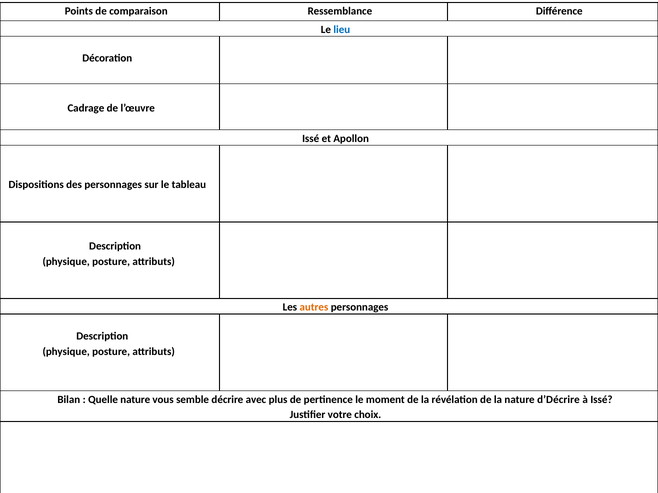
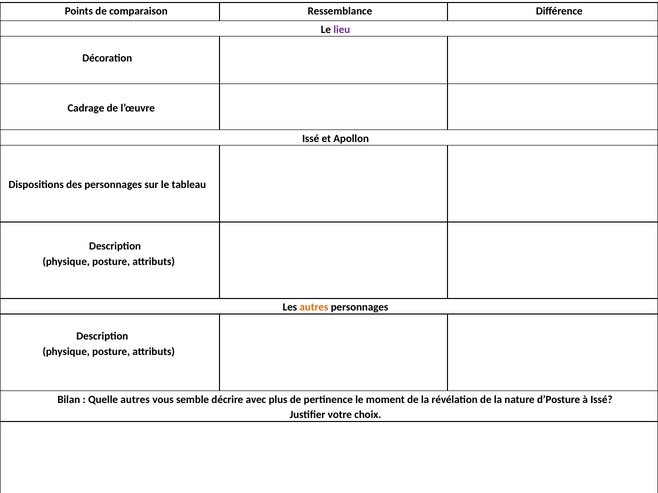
lieu colour: blue -> purple
Quelle nature: nature -> autres
d’Décrire: d’Décrire -> d’Posture
